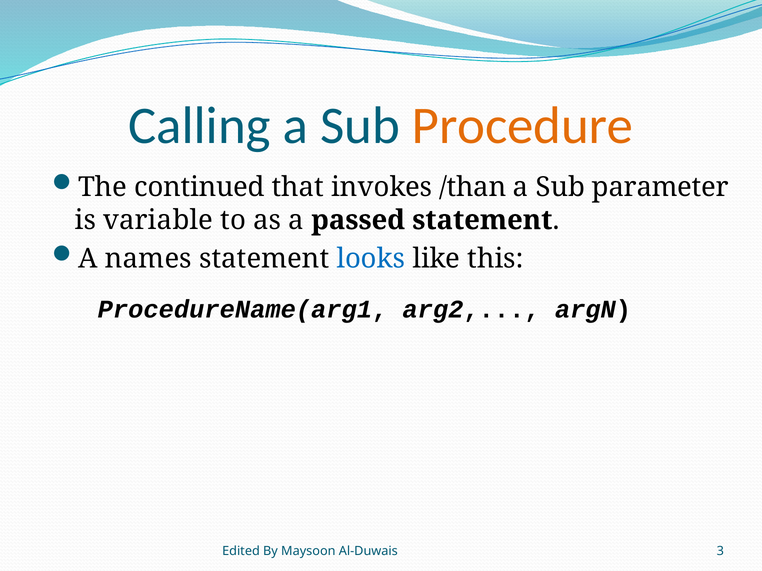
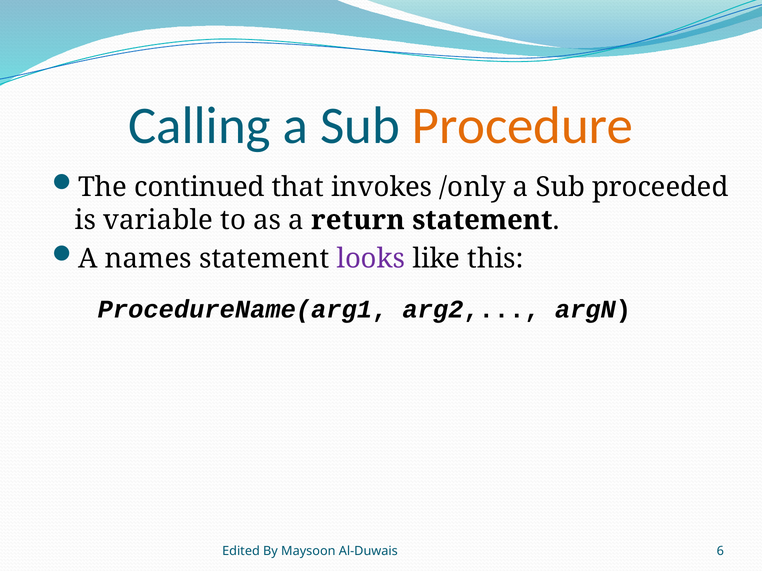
/than: /than -> /only
parameter: parameter -> proceeded
passed: passed -> return
looks colour: blue -> purple
3: 3 -> 6
